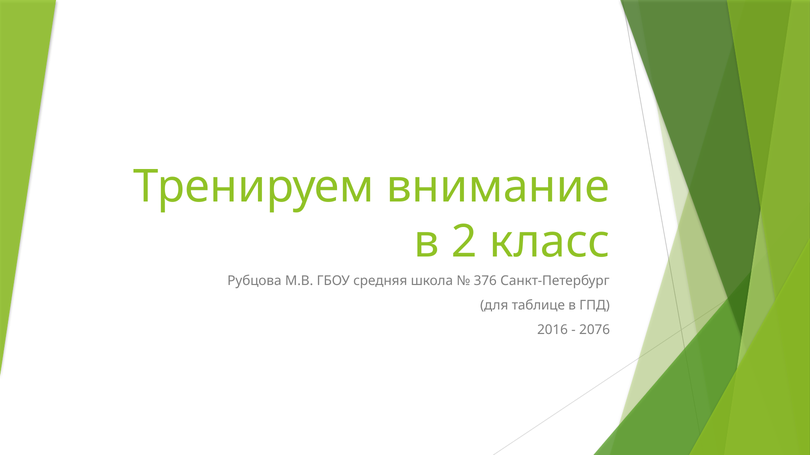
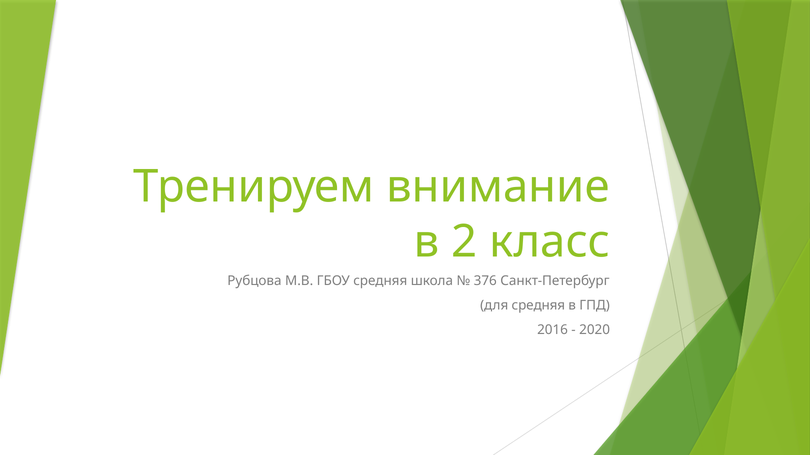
для таблице: таблице -> средняя
2076: 2076 -> 2020
